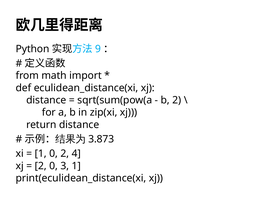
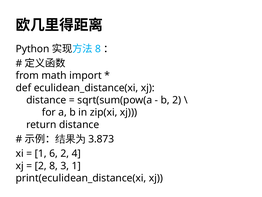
9 at (98, 49): 9 -> 8
1 0: 0 -> 6
2 0: 0 -> 8
